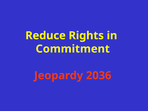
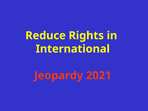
Commitment: Commitment -> International
2036: 2036 -> 2021
